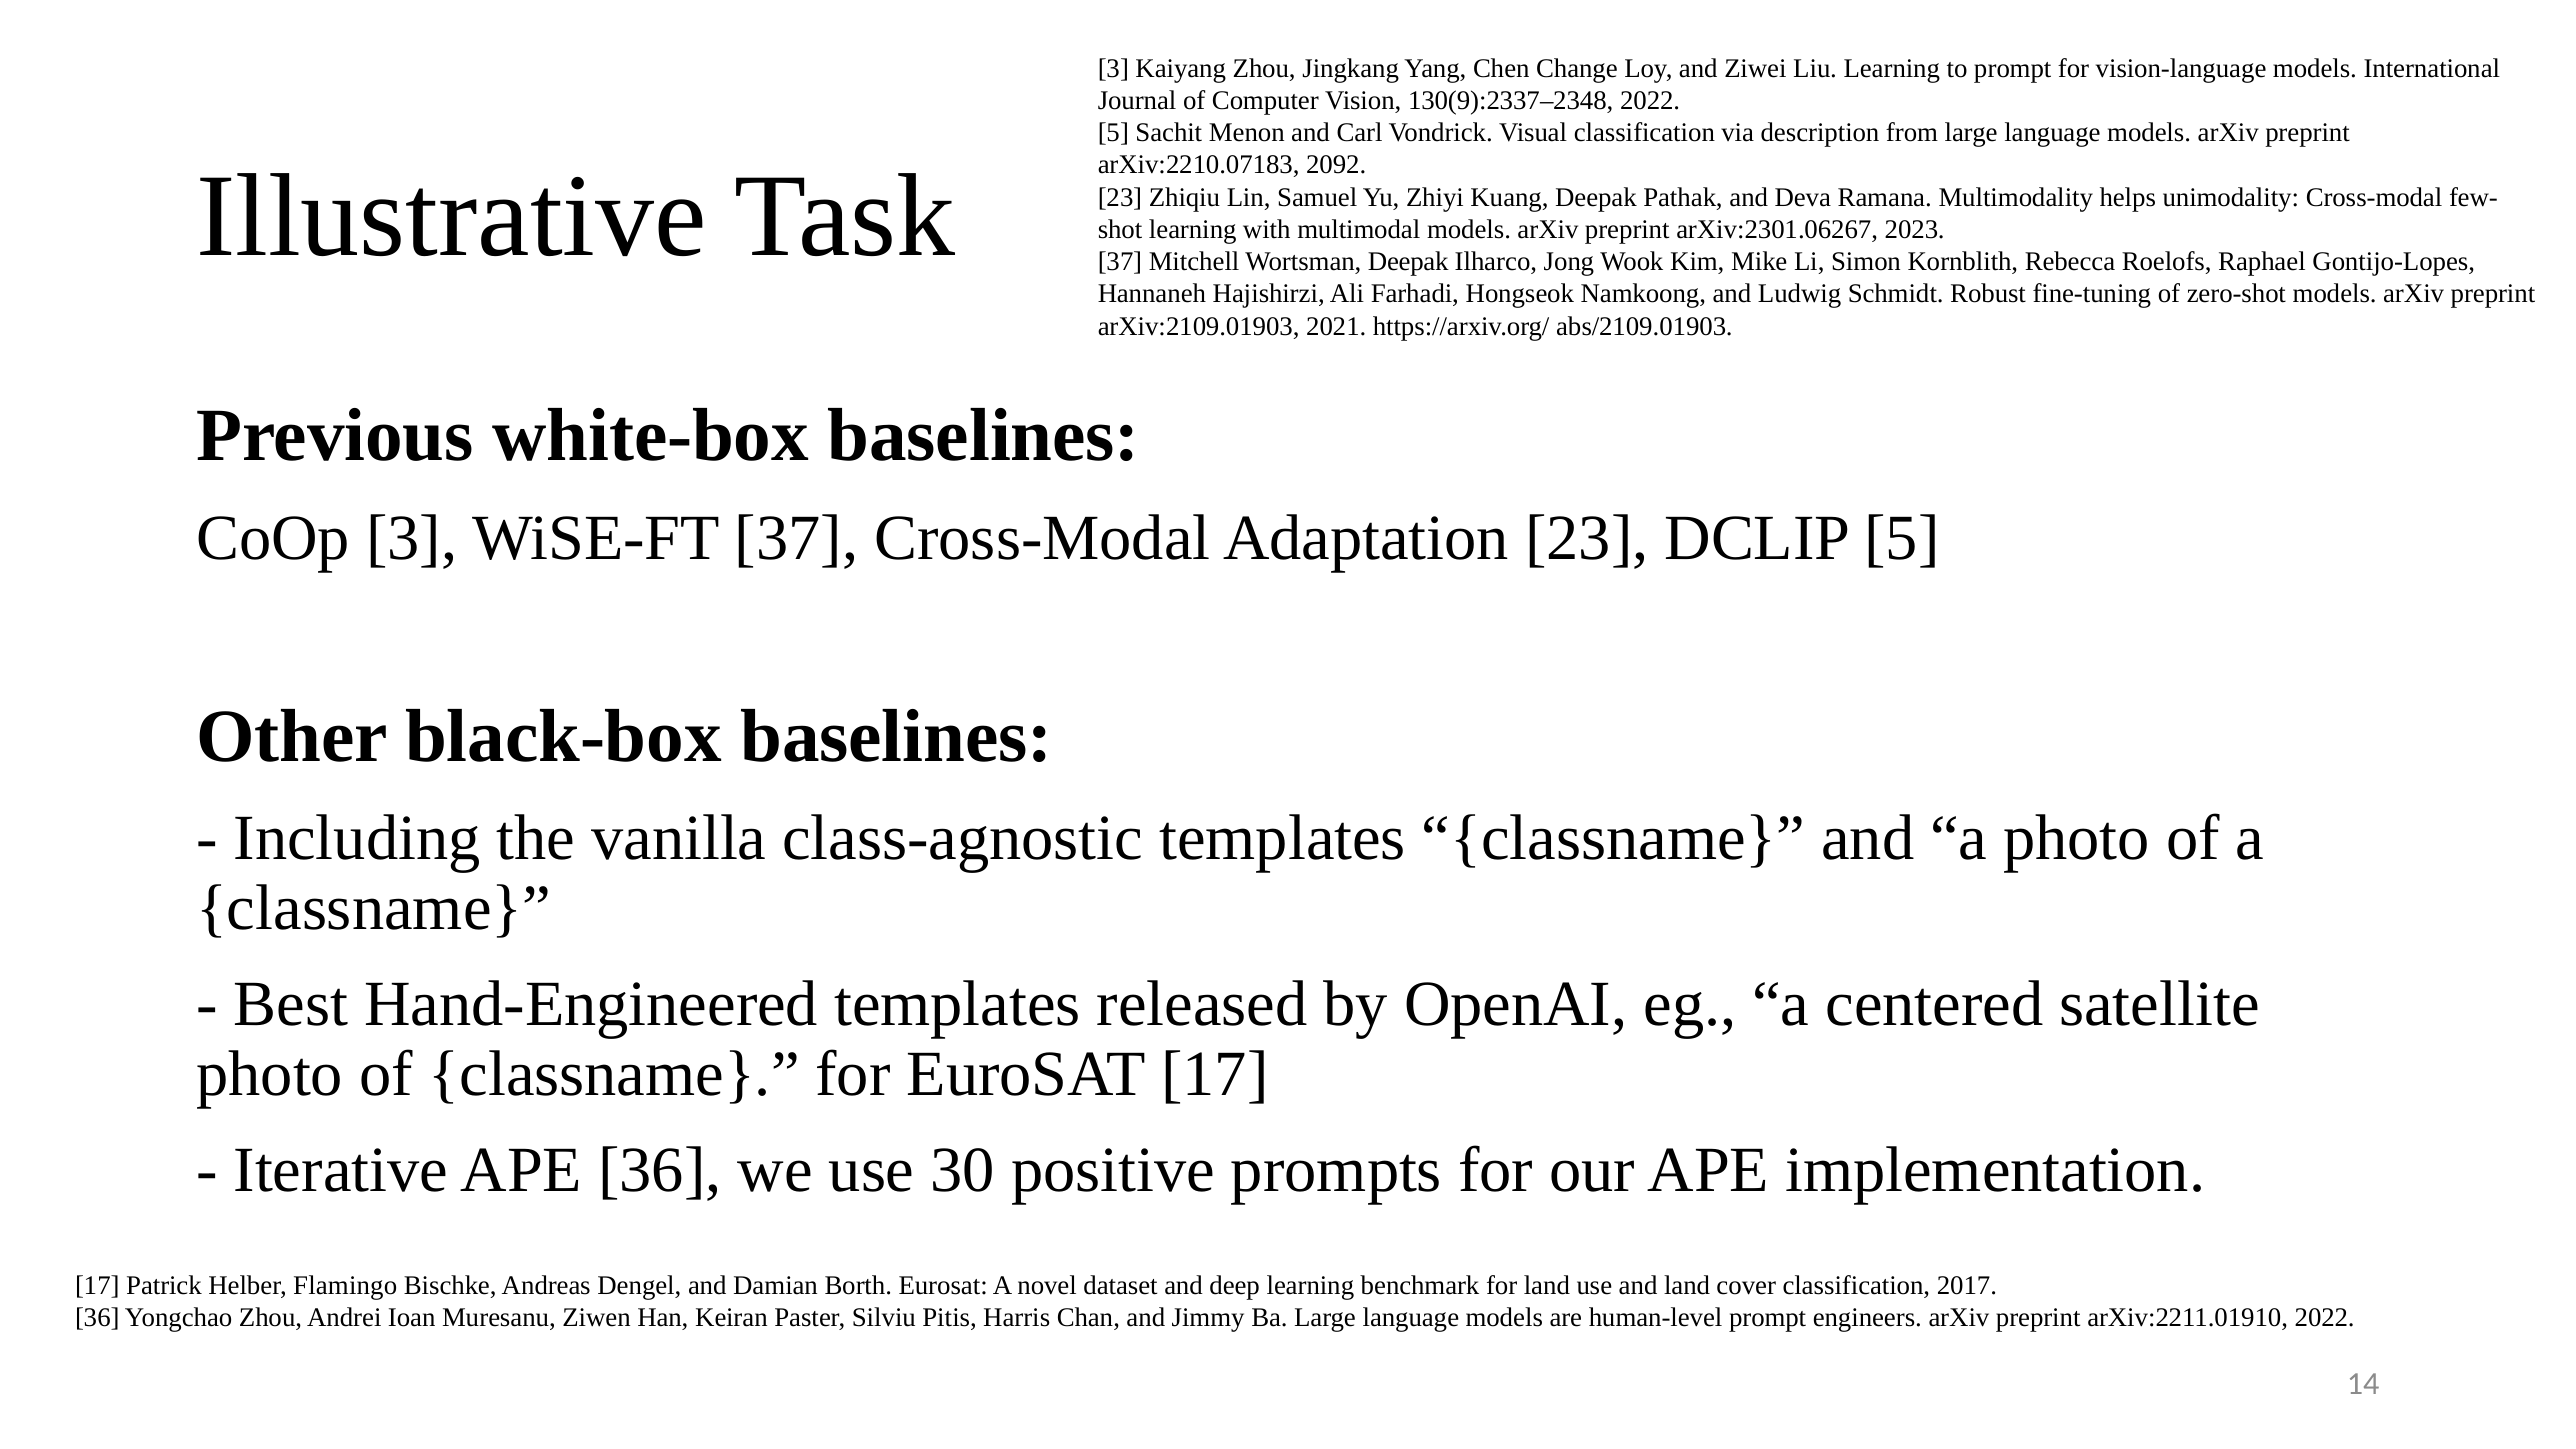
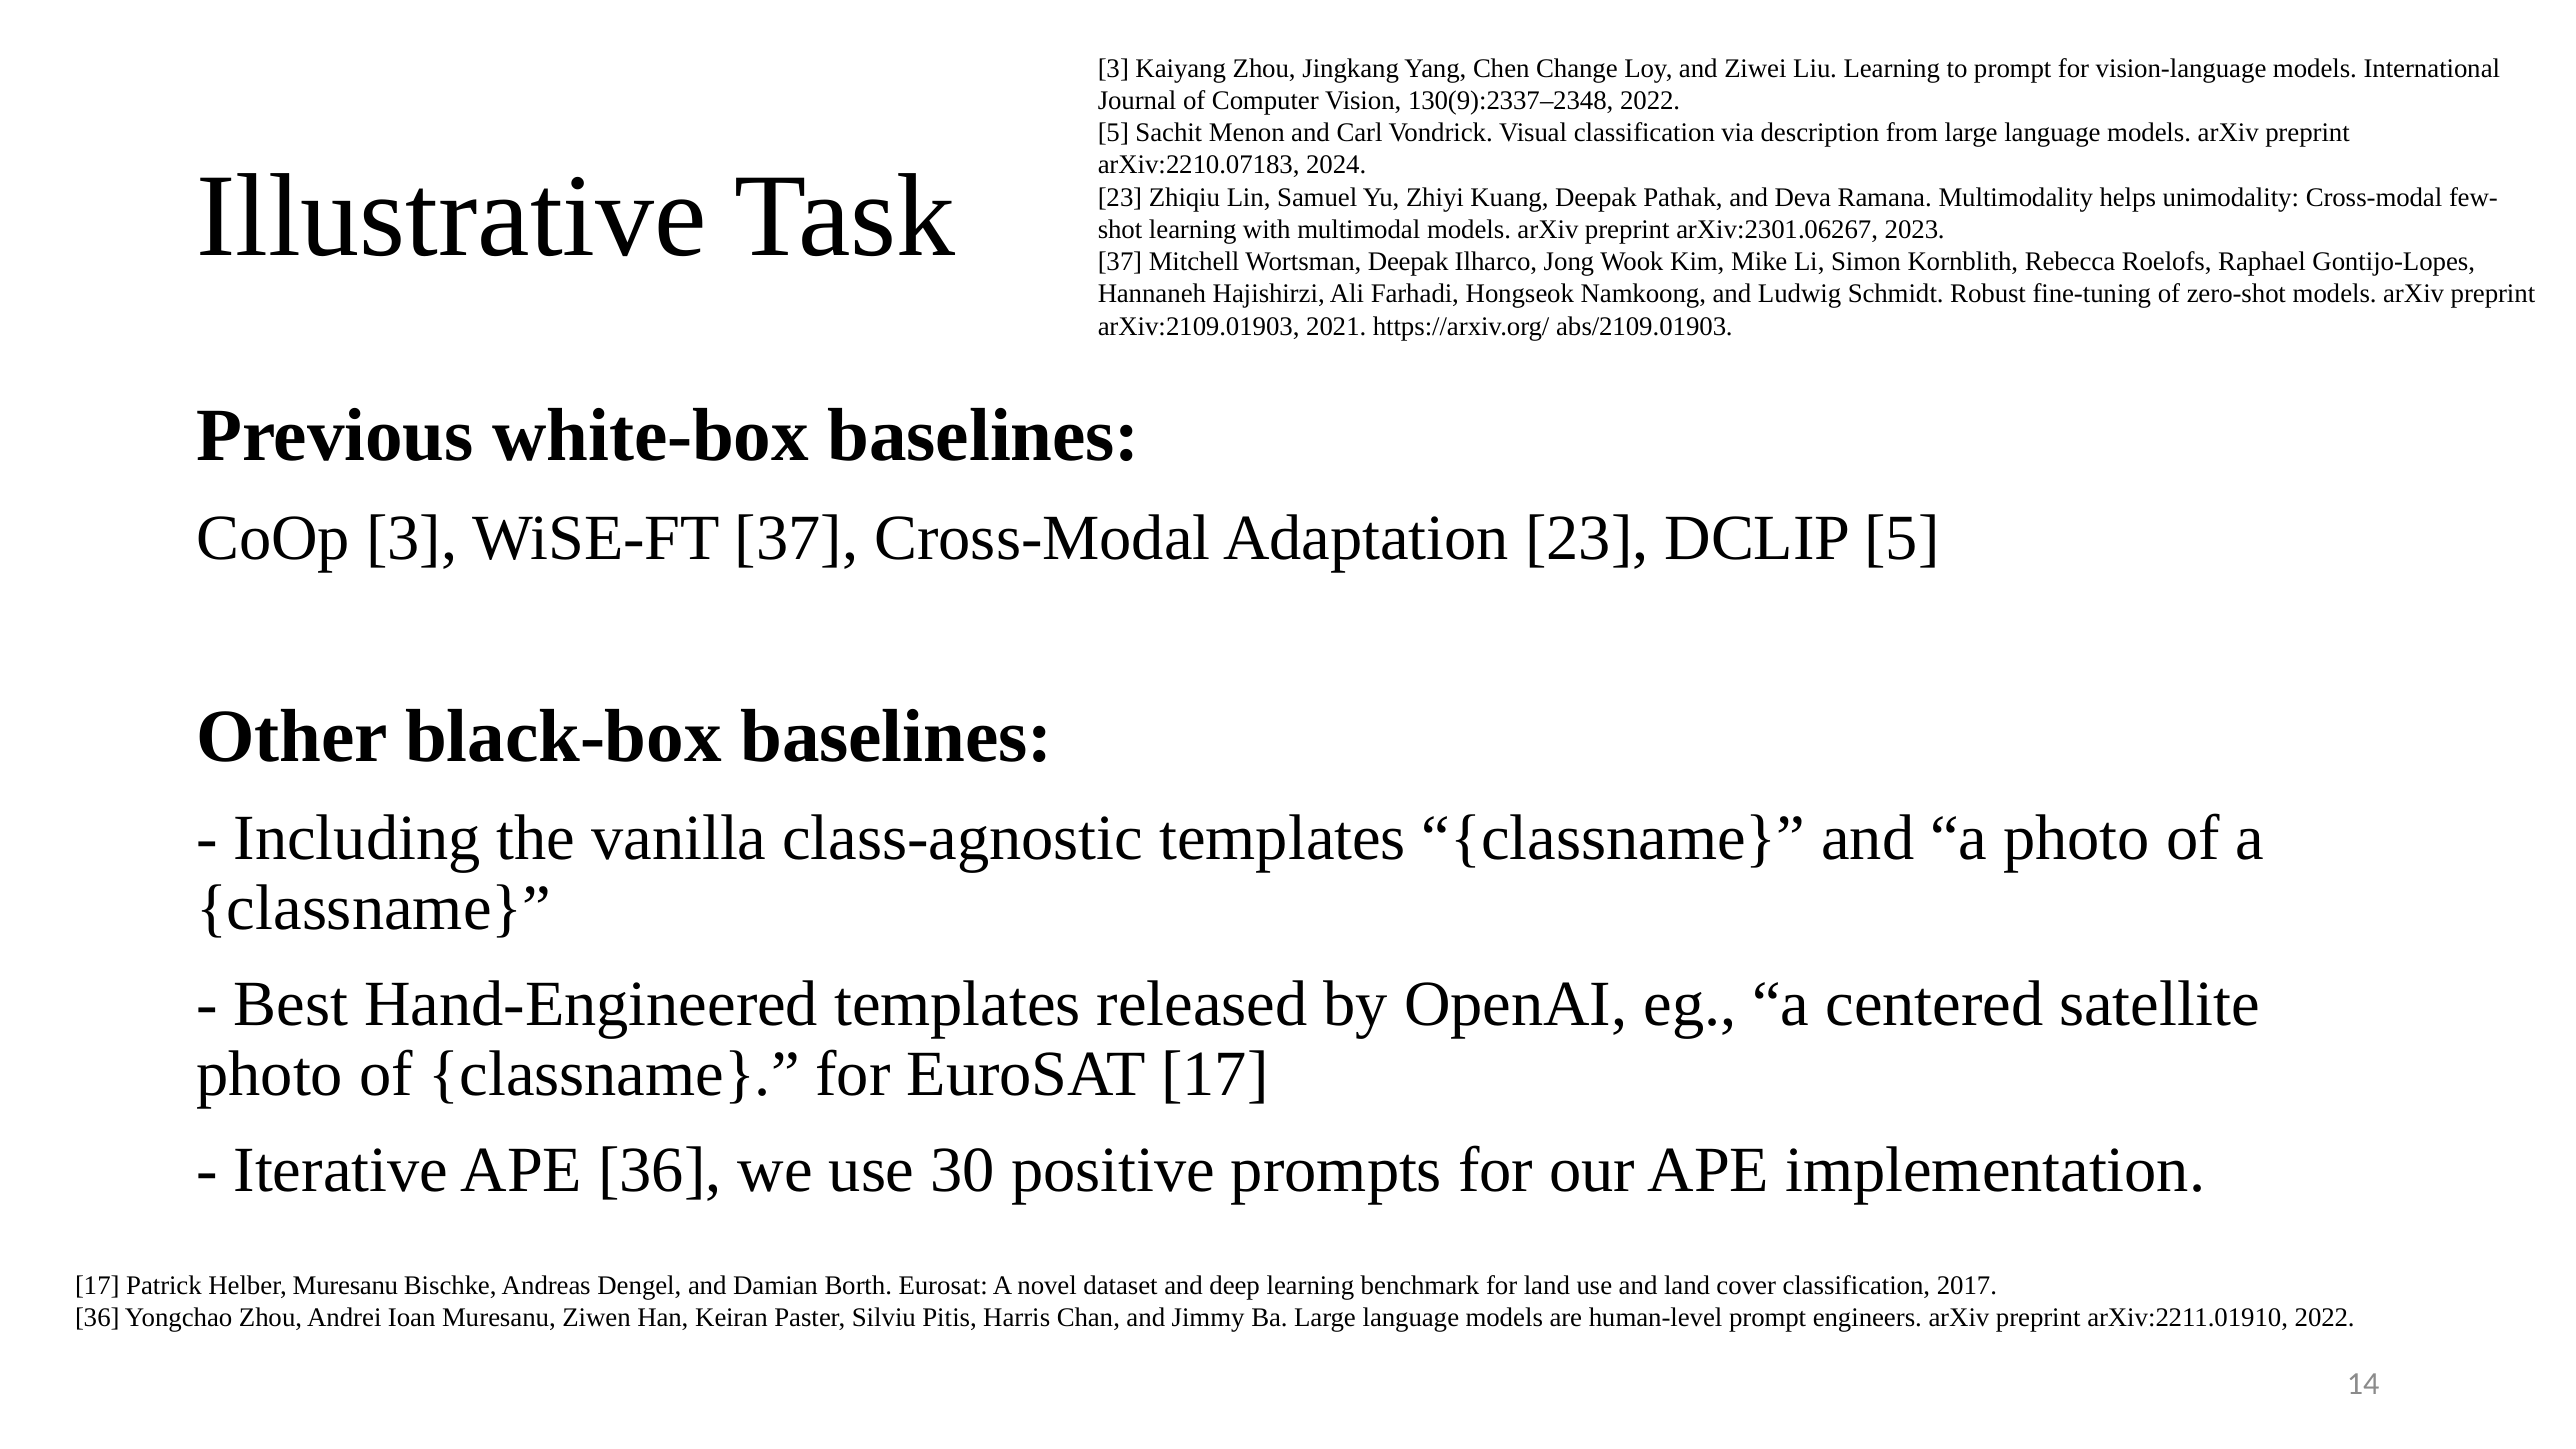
2092: 2092 -> 2024
Helber Flamingo: Flamingo -> Muresanu
